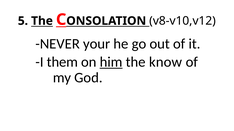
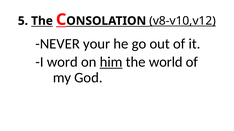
v8-v10,v12 underline: none -> present
them: them -> word
know: know -> world
